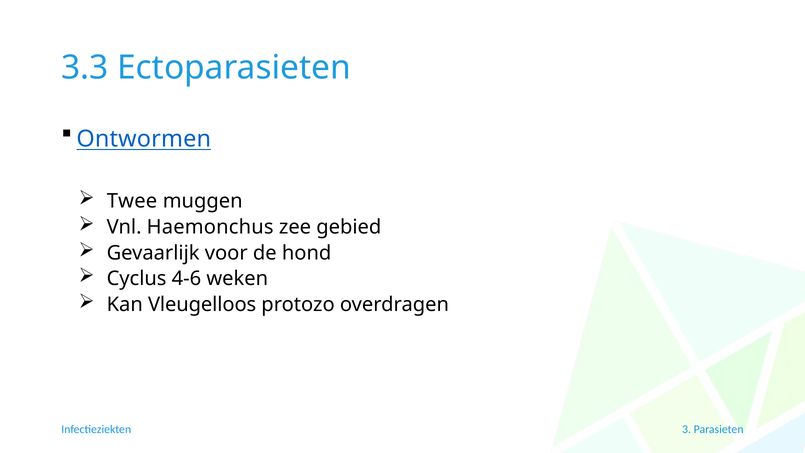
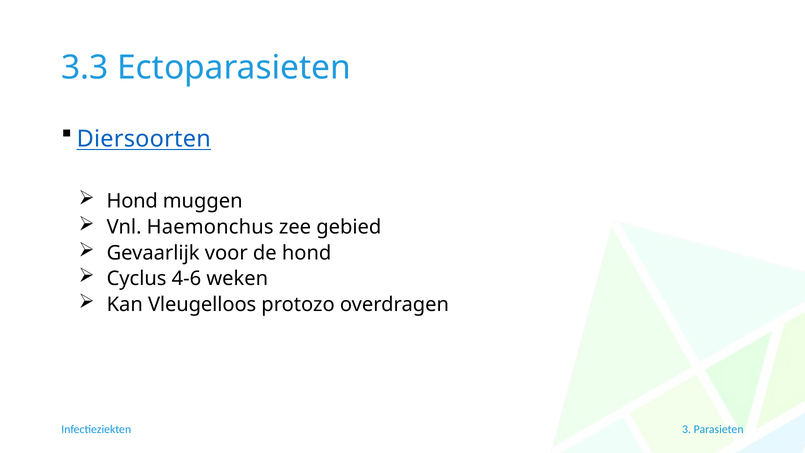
Ontwormen: Ontwormen -> Diersoorten
Twee at (132, 201): Twee -> Hond
